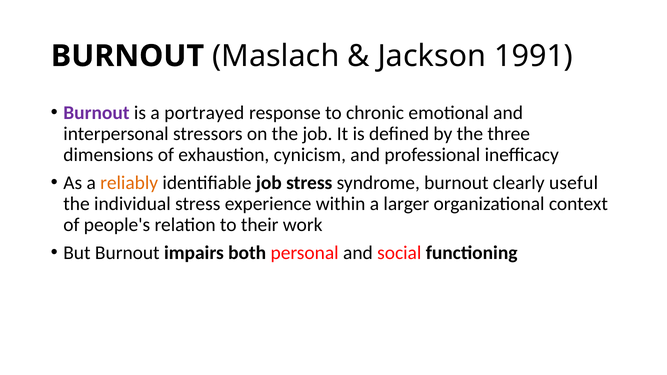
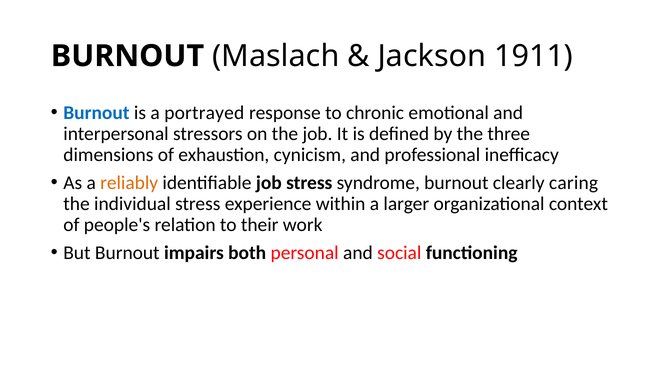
1991: 1991 -> 1911
Burnout at (96, 113) colour: purple -> blue
useful: useful -> caring
